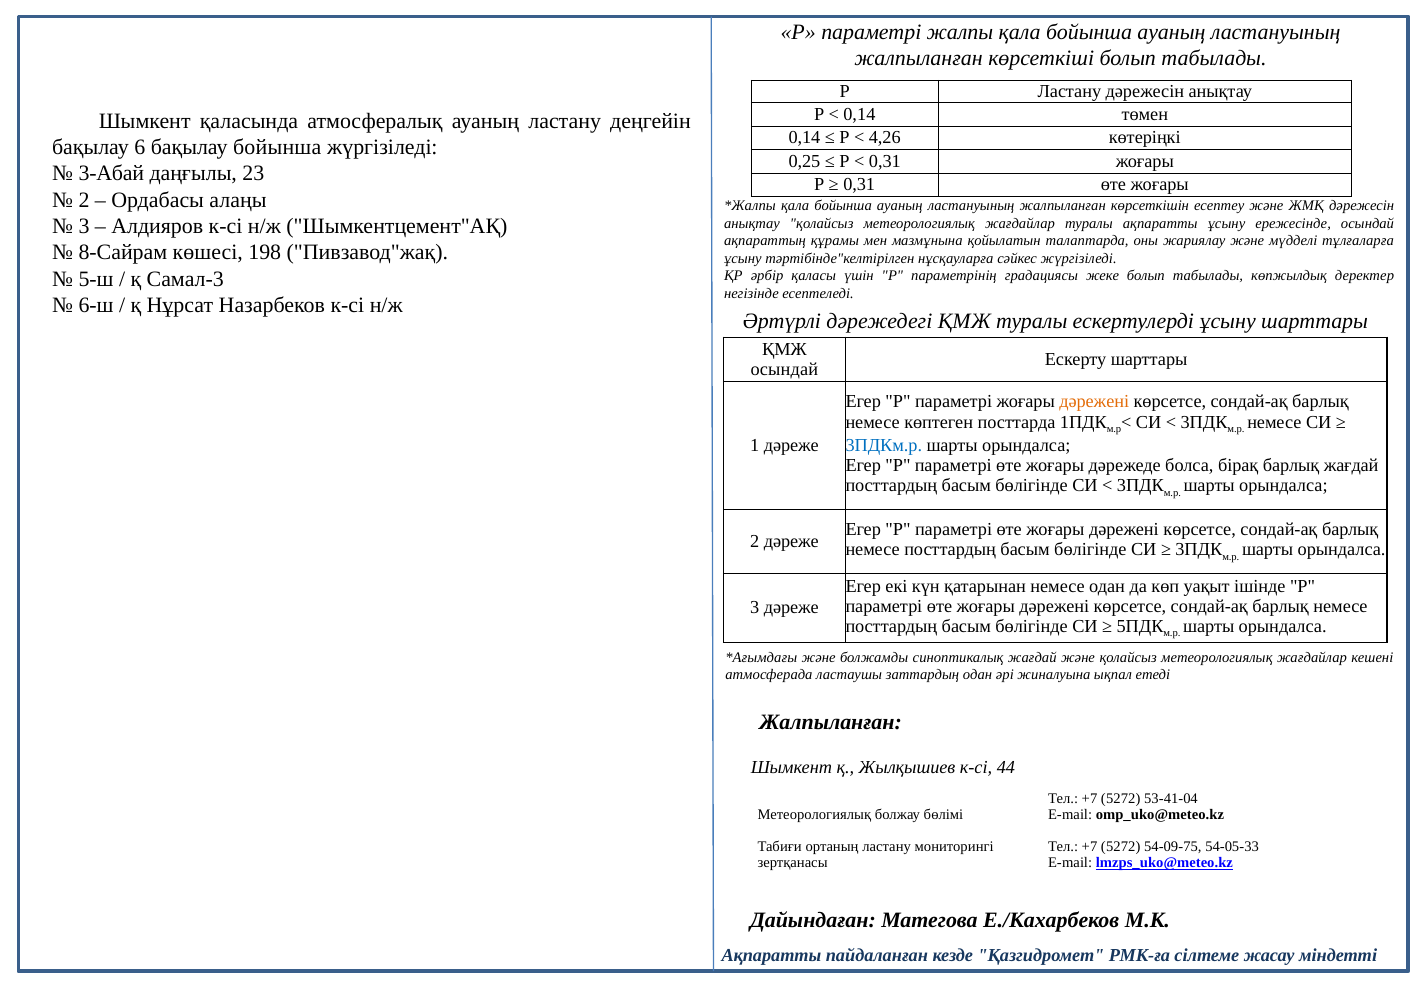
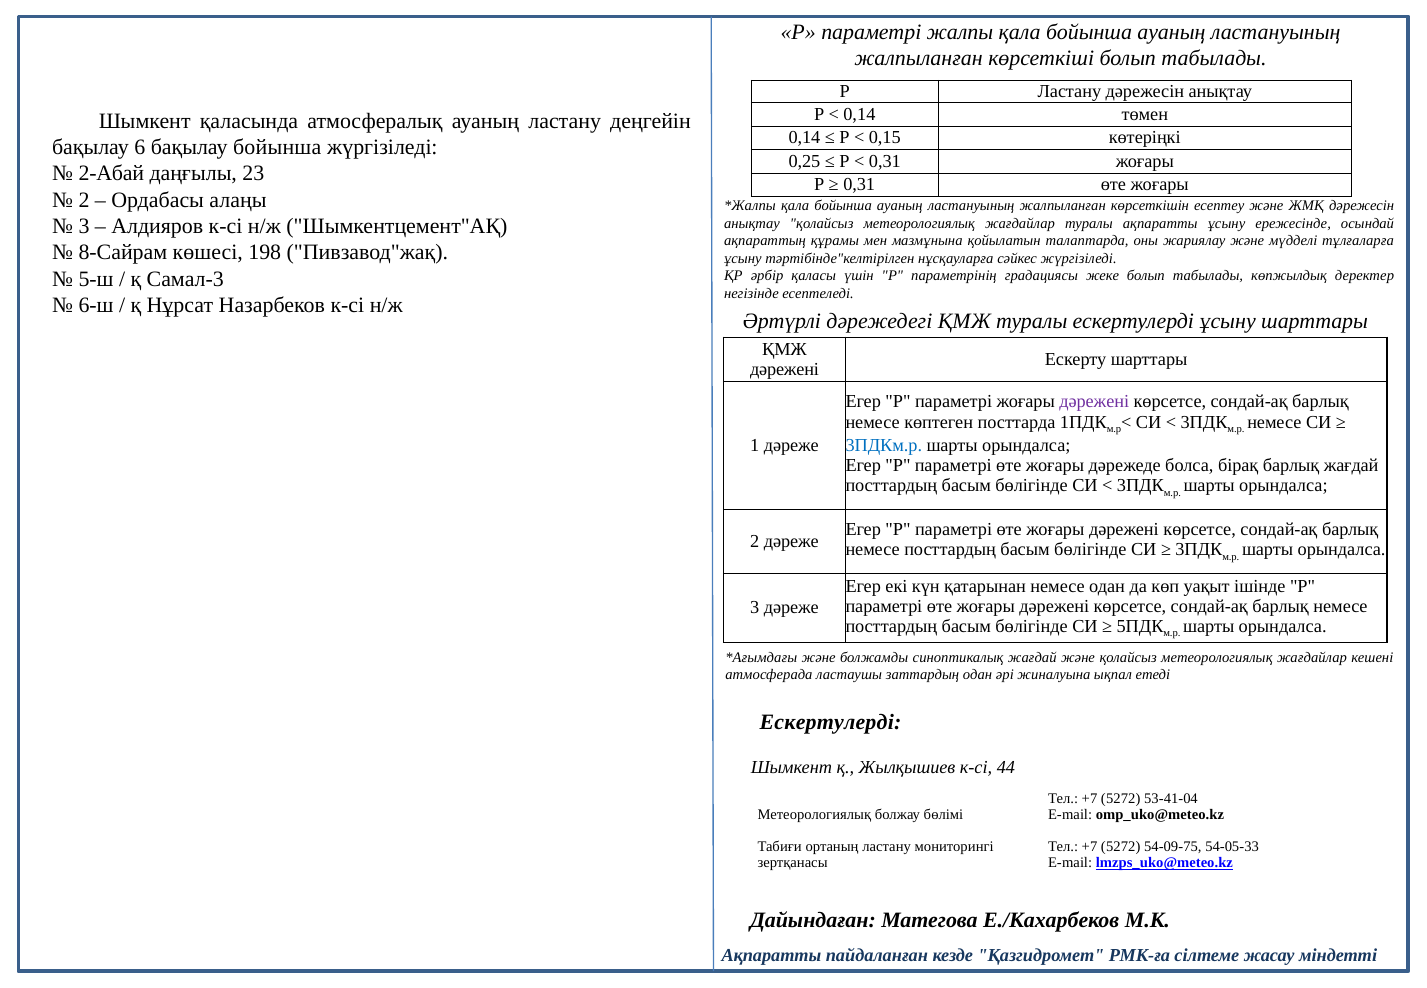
4,26: 4,26 -> 0,15
3-Абай: 3-Абай -> 2-Абай
осындай at (784, 369): осындай -> дәрежені
дәрежені at (1094, 402) colour: orange -> purple
Жалпыланған at (831, 722): Жалпыланған -> Ескертулерді
